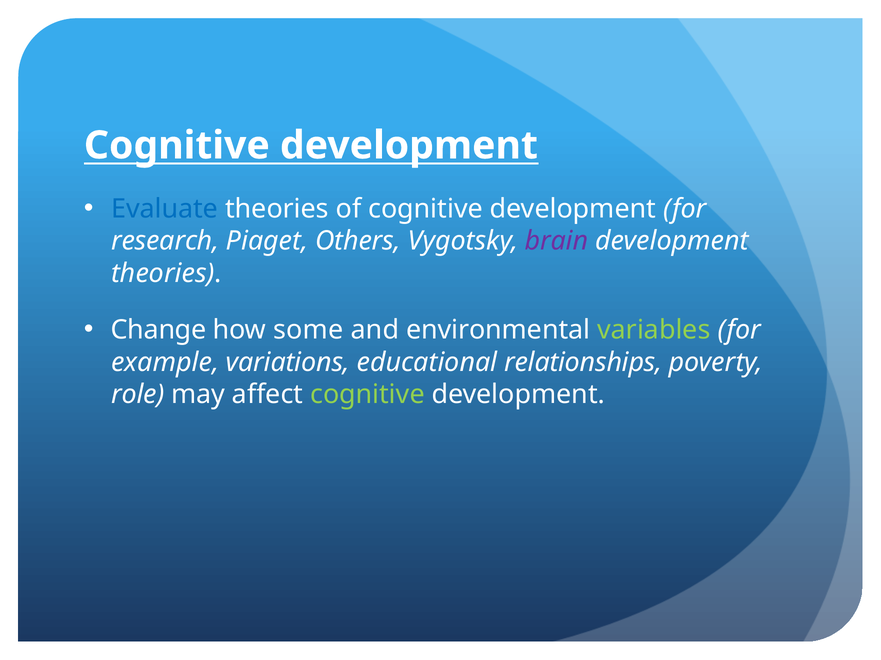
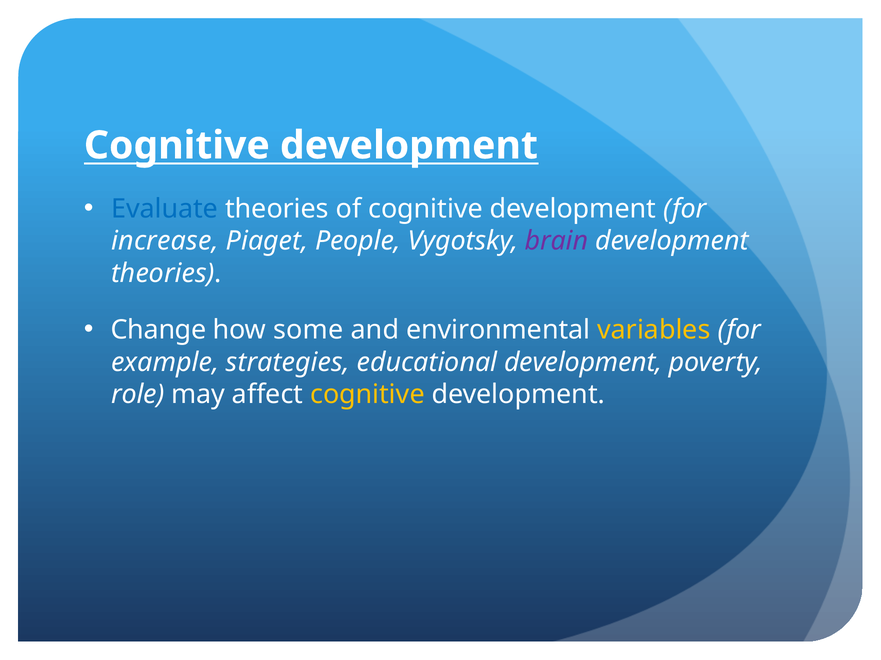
research: research -> increase
Others: Others -> People
variables colour: light green -> yellow
variations: variations -> strategies
educational relationships: relationships -> development
cognitive at (367, 395) colour: light green -> yellow
